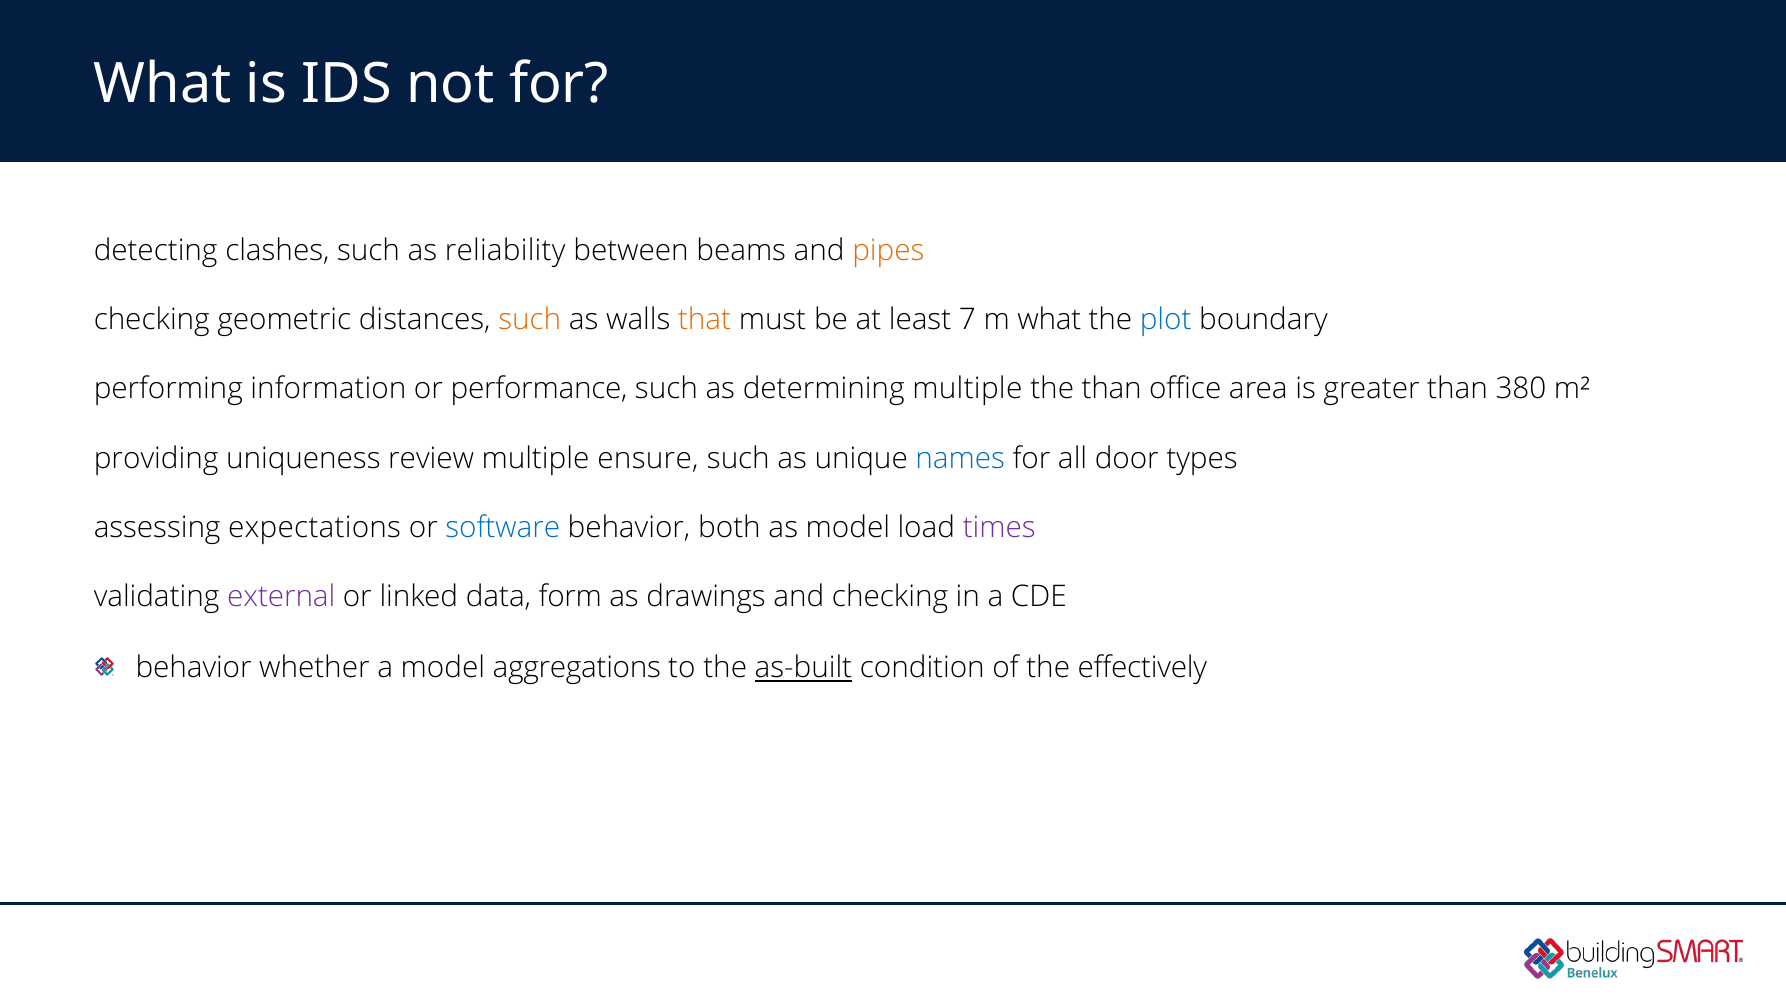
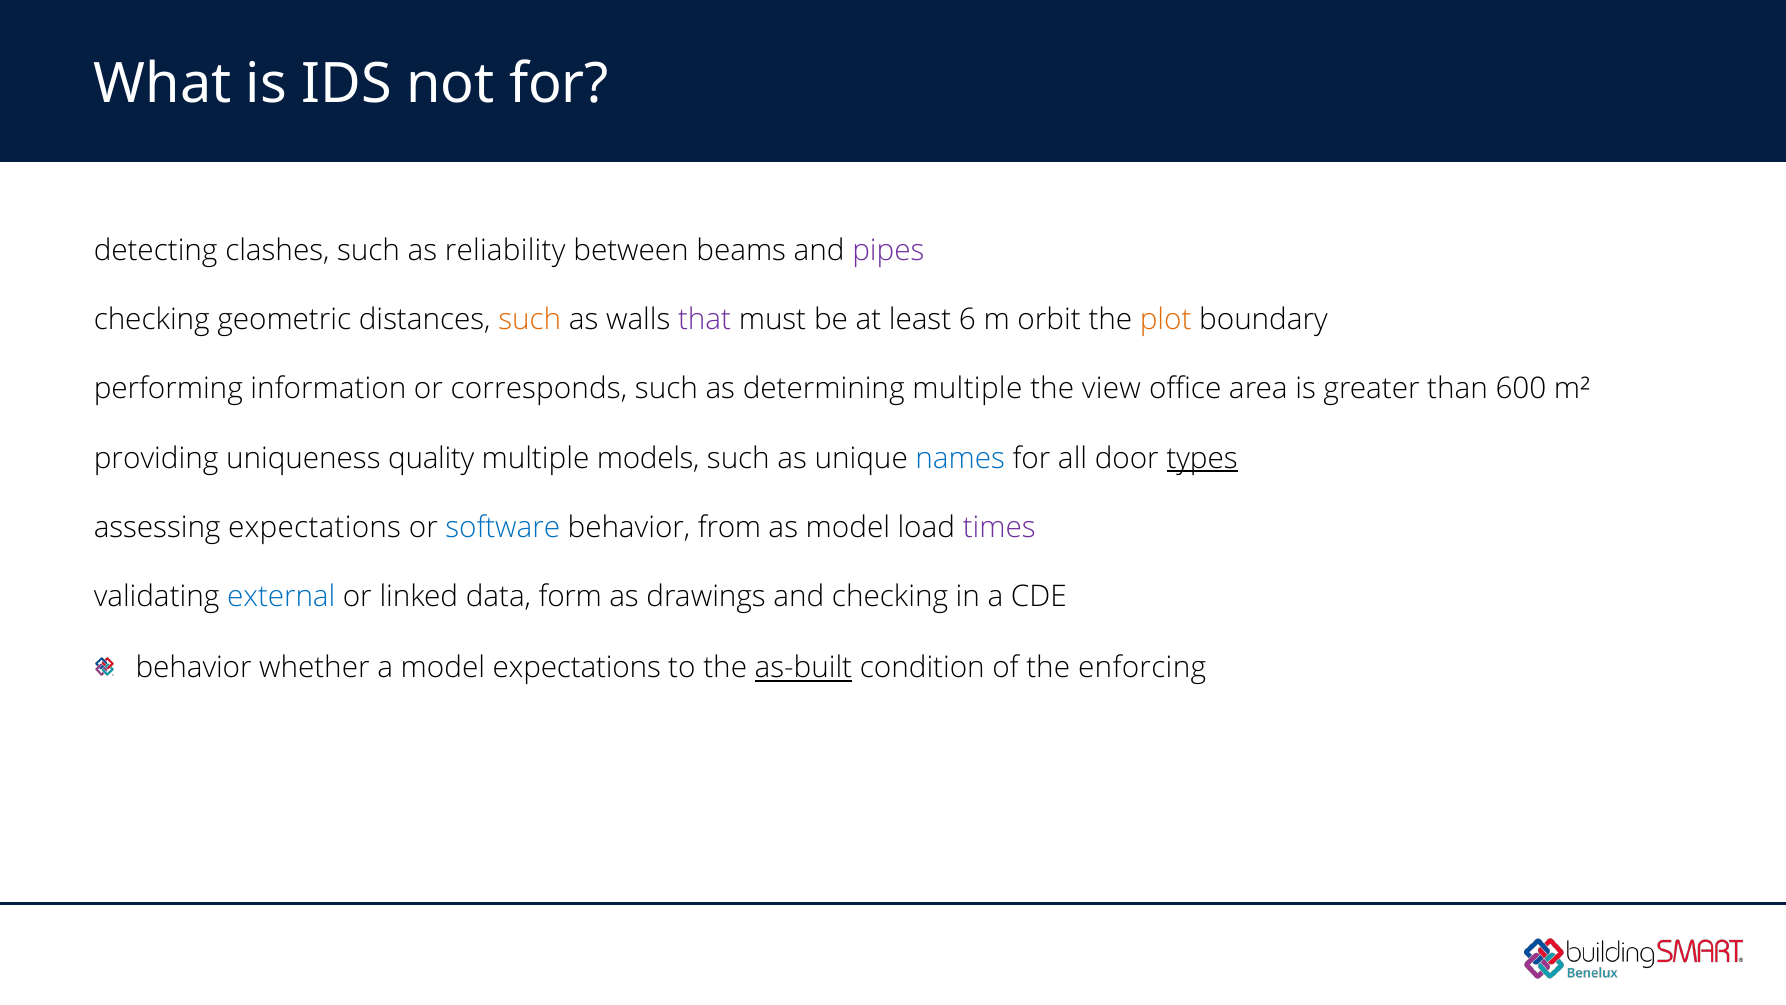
pipes colour: orange -> purple
that colour: orange -> purple
7: 7 -> 6
m what: what -> orbit
plot colour: blue -> orange
performance: performance -> corresponds
the than: than -> view
380: 380 -> 600
review: review -> quality
ensure: ensure -> models
types underline: none -> present
both: both -> from
external colour: purple -> blue
model aggregations: aggregations -> expectations
effectively: effectively -> enforcing
